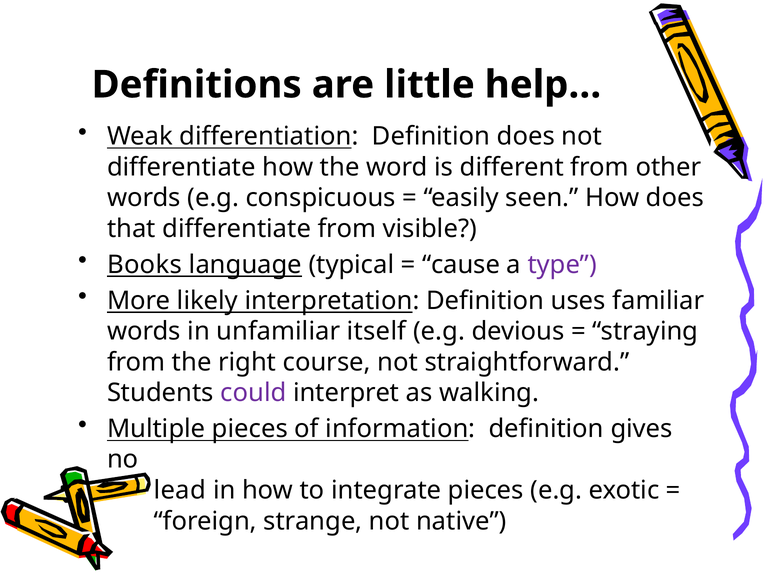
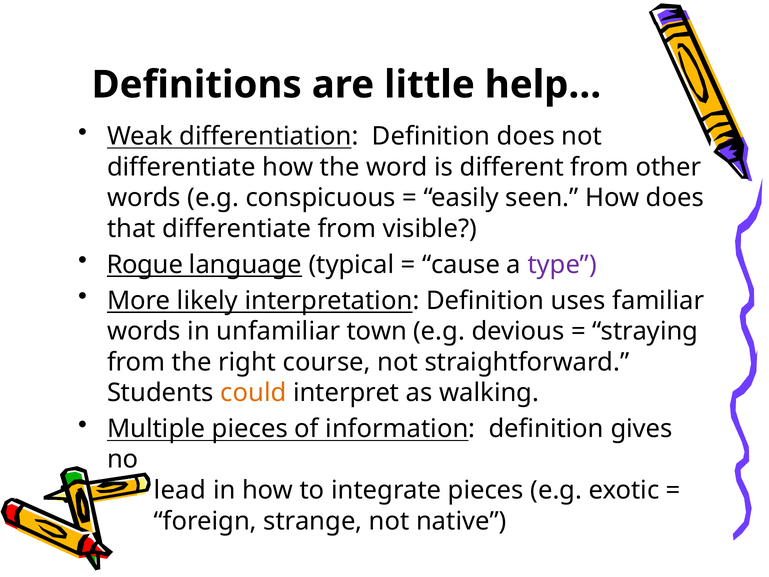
Books: Books -> Rogue
itself: itself -> town
could colour: purple -> orange
